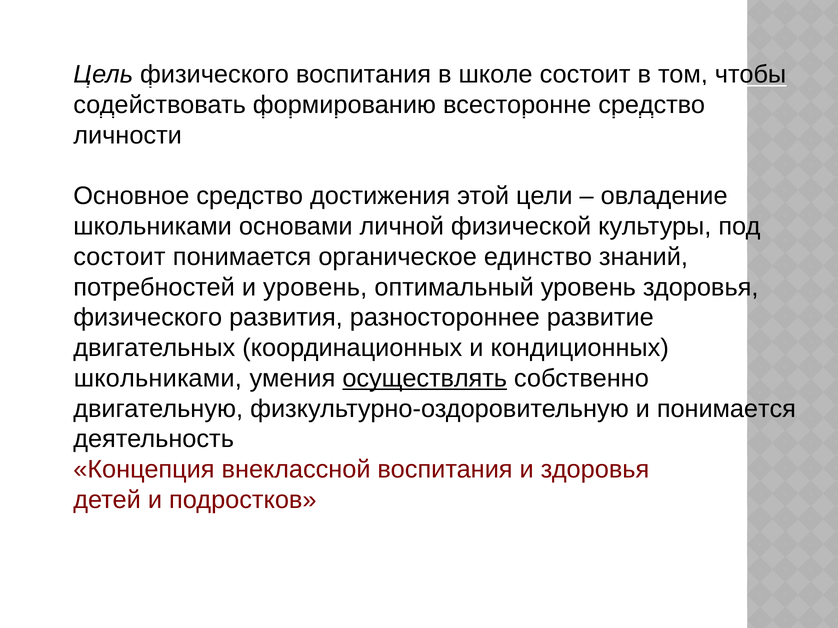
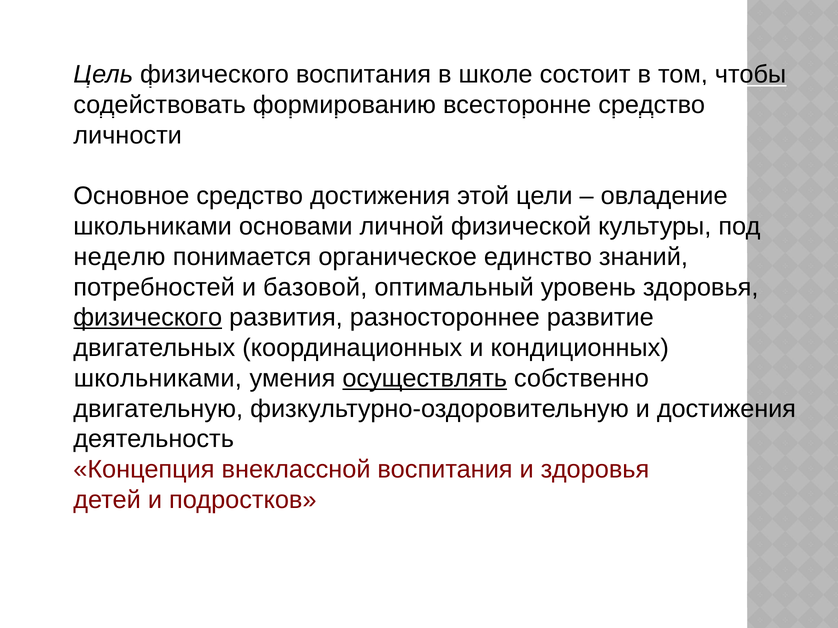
состоит at (119, 257): состоит -> неделю
и уровень: уровень -> базовой
физического at (148, 318) underline: none -> present
и понимается: понимается -> достижения
